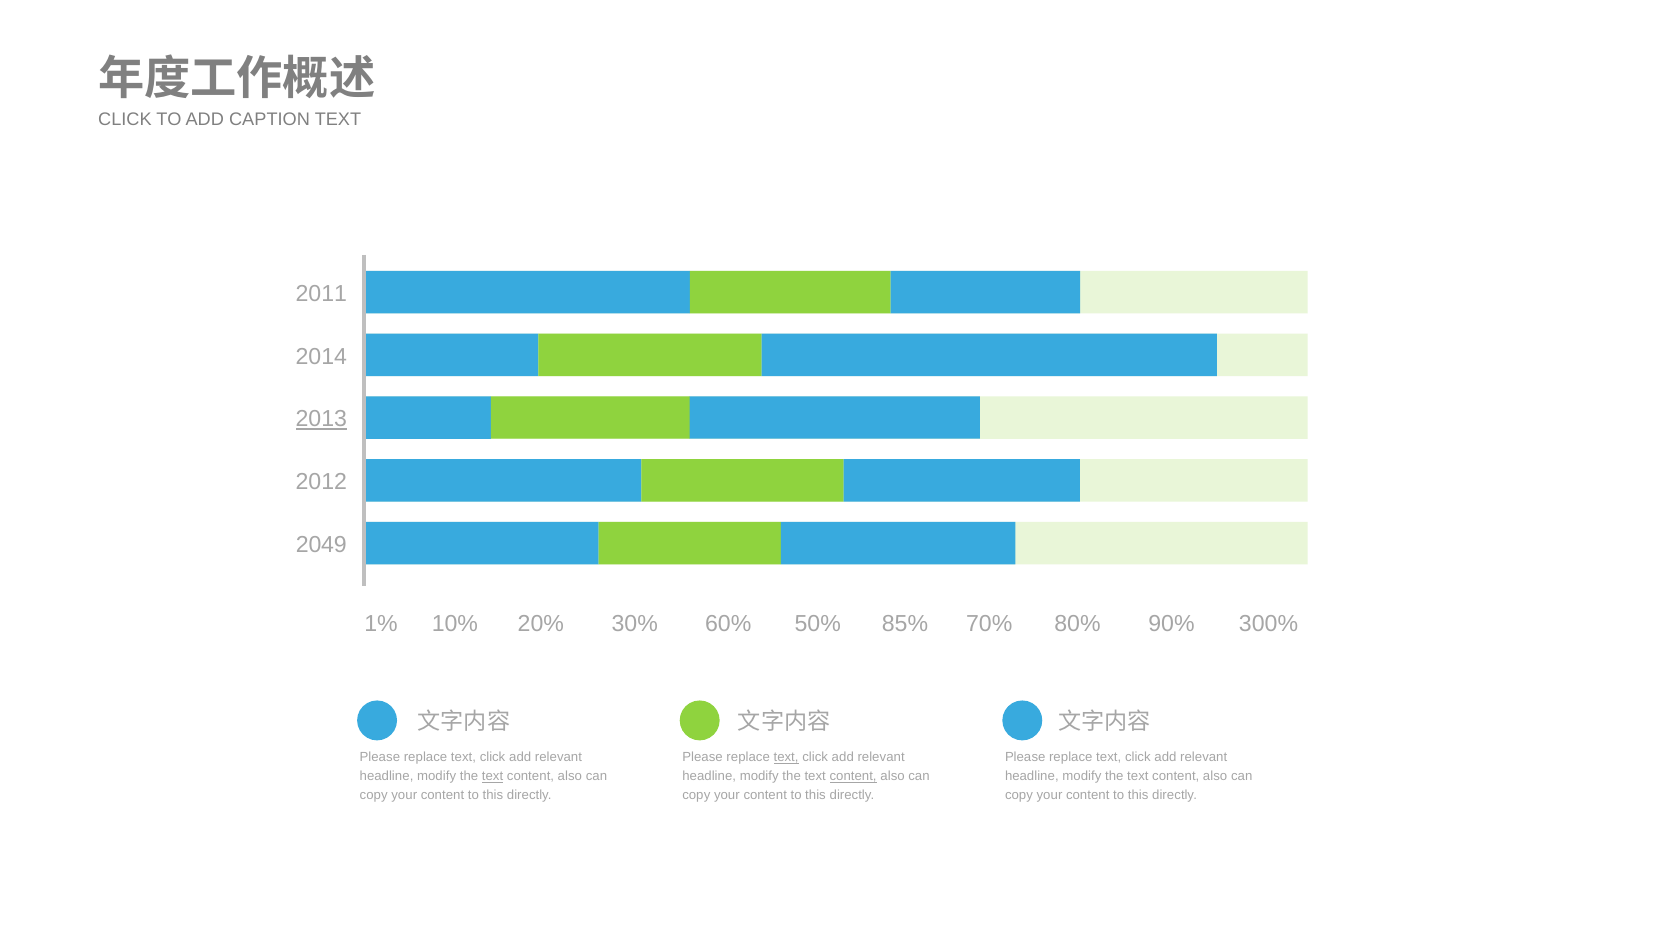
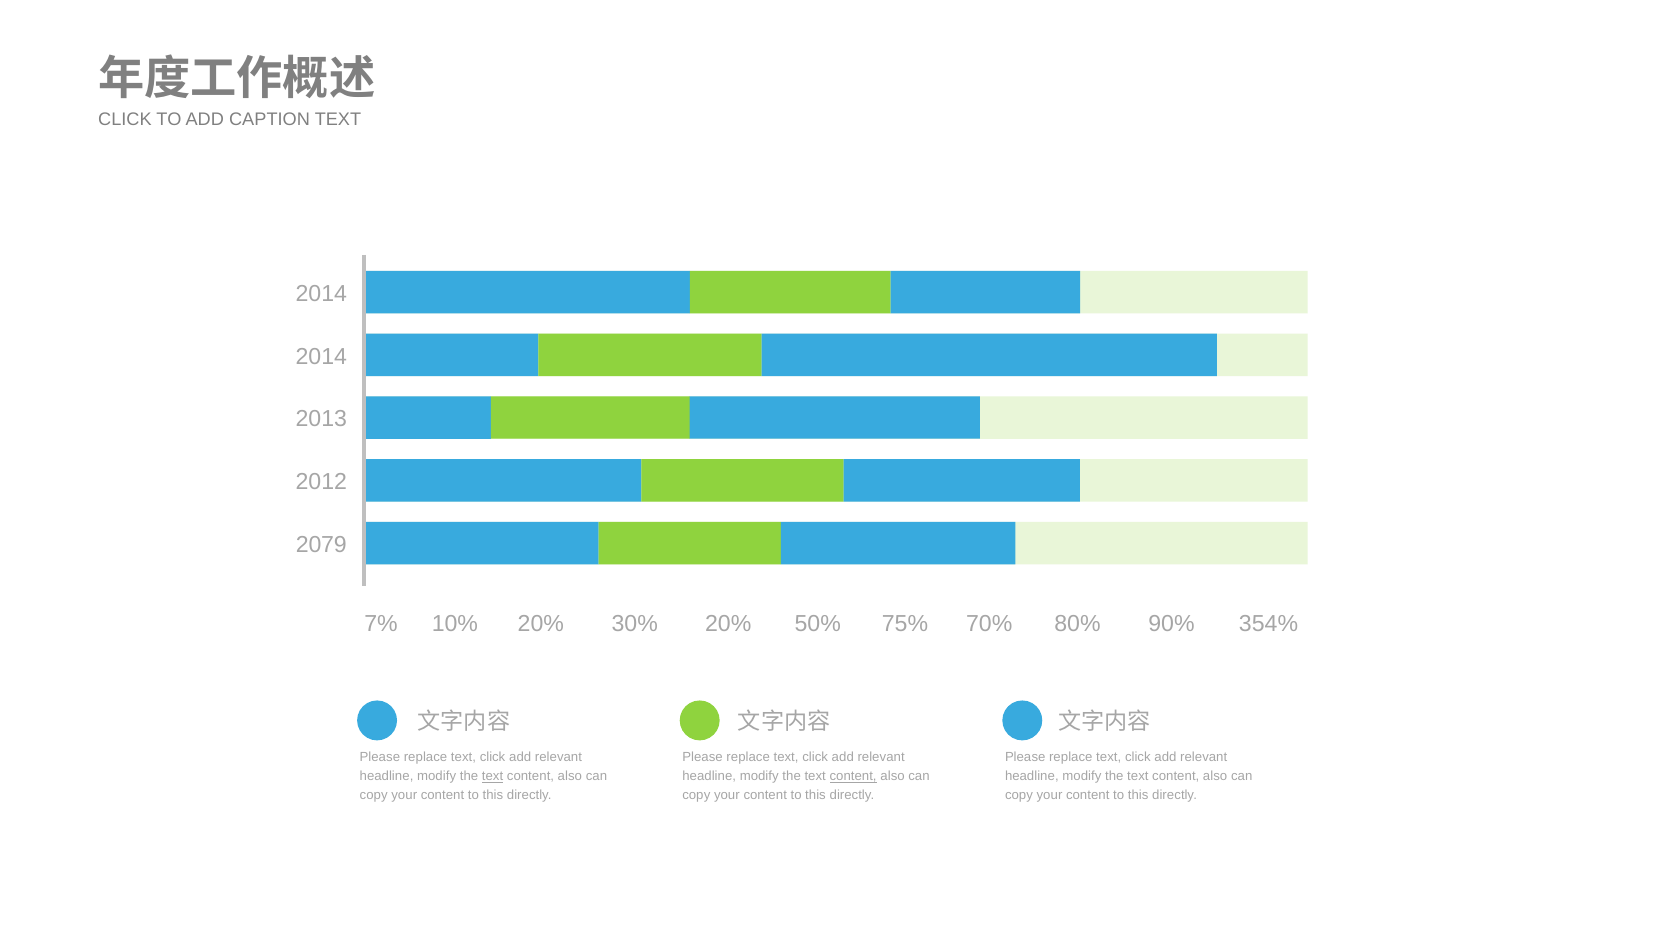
2011 at (321, 294): 2011 -> 2014
2013 underline: present -> none
2049: 2049 -> 2079
1%: 1% -> 7%
60% at (728, 623): 60% -> 20%
85%: 85% -> 75%
300%: 300% -> 354%
text at (786, 757) underline: present -> none
